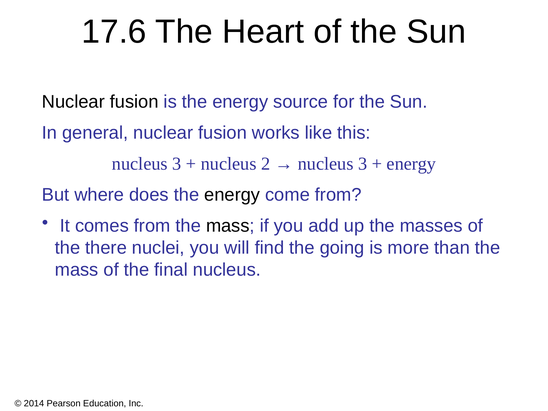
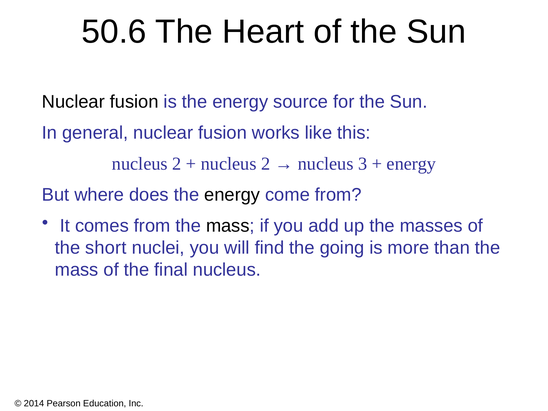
17.6: 17.6 -> 50.6
3 at (177, 164): 3 -> 2
there: there -> short
